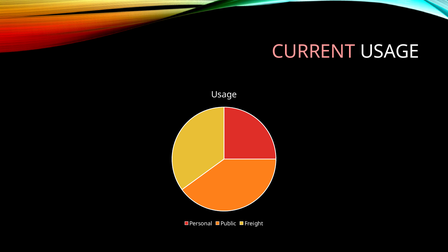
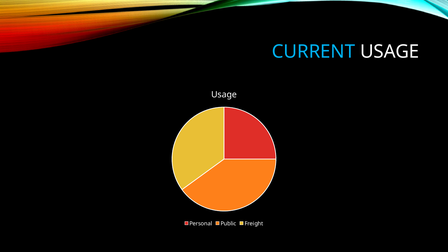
CURRENT colour: pink -> light blue
